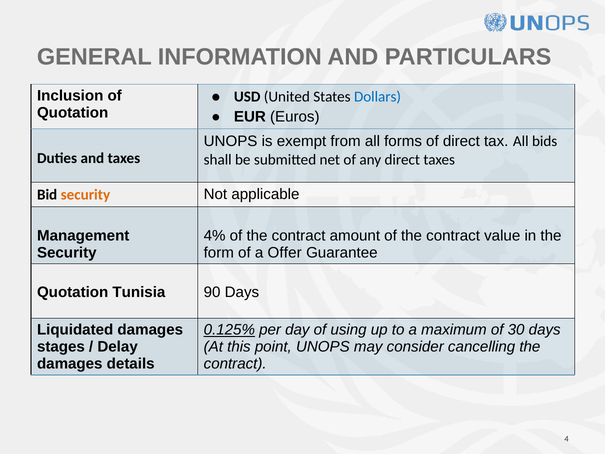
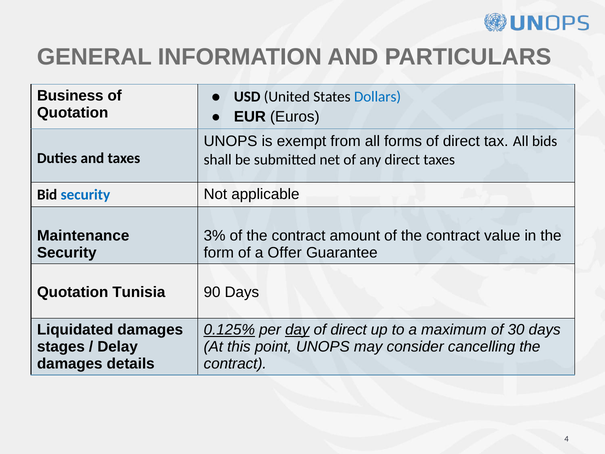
Inclusion: Inclusion -> Business
security at (85, 195) colour: orange -> blue
Management: Management -> Maintenance
4%: 4% -> 3%
day underline: none -> present
using at (349, 330): using -> direct
